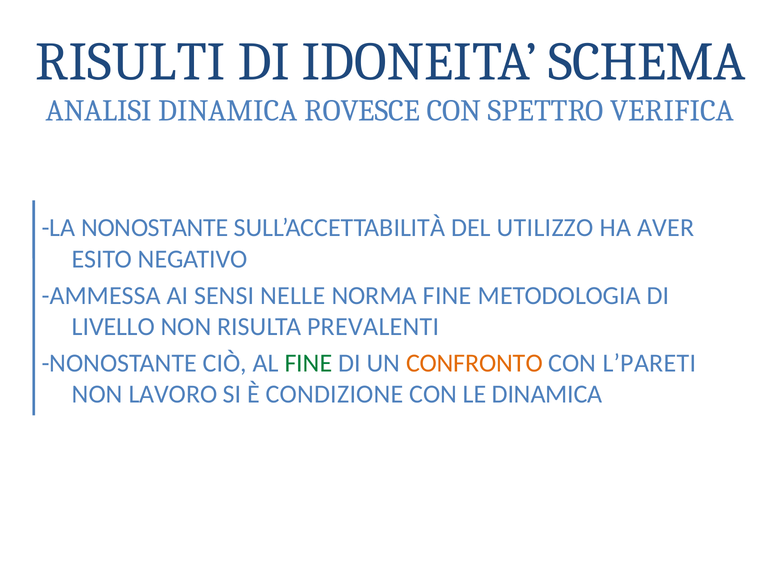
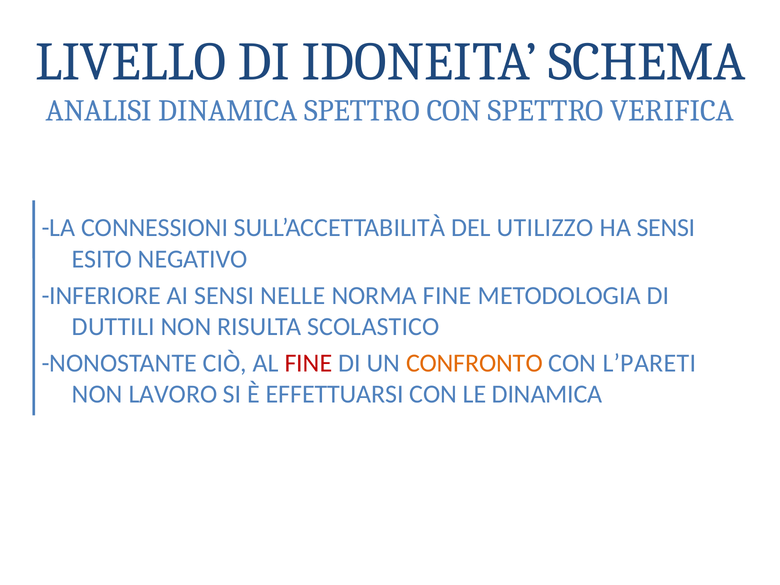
RISULTI: RISULTI -> LIVELLO
DINAMICA ROVESCE: ROVESCE -> SPETTRO
LA NONOSTANTE: NONOSTANTE -> CONNESSIONI
HA AVER: AVER -> SENSI
AMMESSA: AMMESSA -> INFERIORE
LIVELLO: LIVELLO -> DUTTILI
PREVALENTI: PREVALENTI -> SCOLASTICO
FINE at (308, 363) colour: green -> red
CONDIZIONE: CONDIZIONE -> EFFETTUARSI
